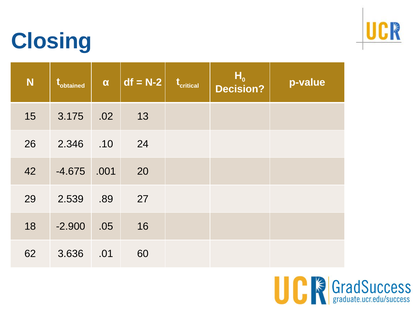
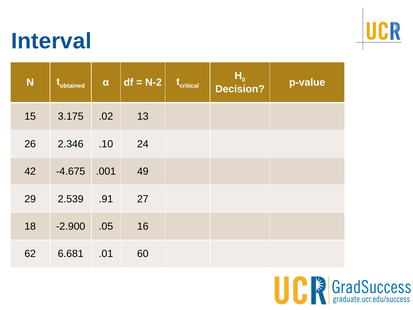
Closing: Closing -> Interval
20: 20 -> 49
.89: .89 -> .91
3.636: 3.636 -> 6.681
